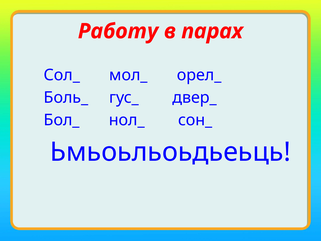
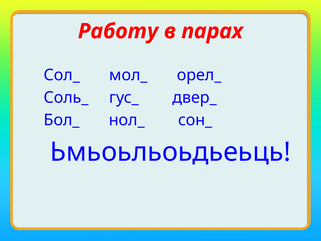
Боль_: Боль_ -> Соль_
